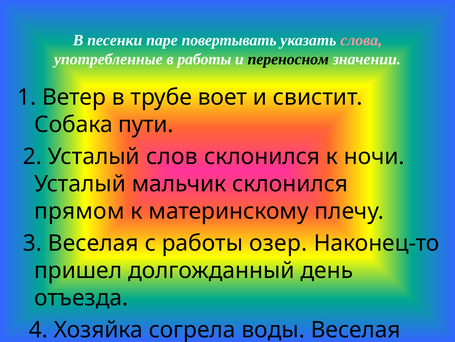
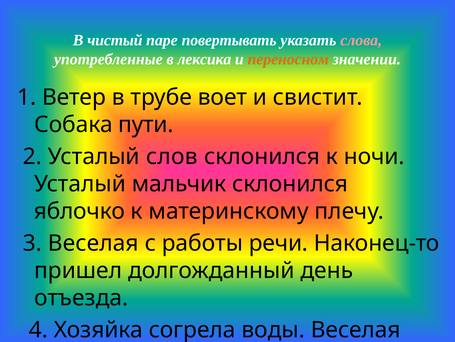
песенки: песенки -> чистый
в работы: работы -> лексика
переносном colour: black -> orange
прямом: прямом -> яблочко
озер: озер -> речи
